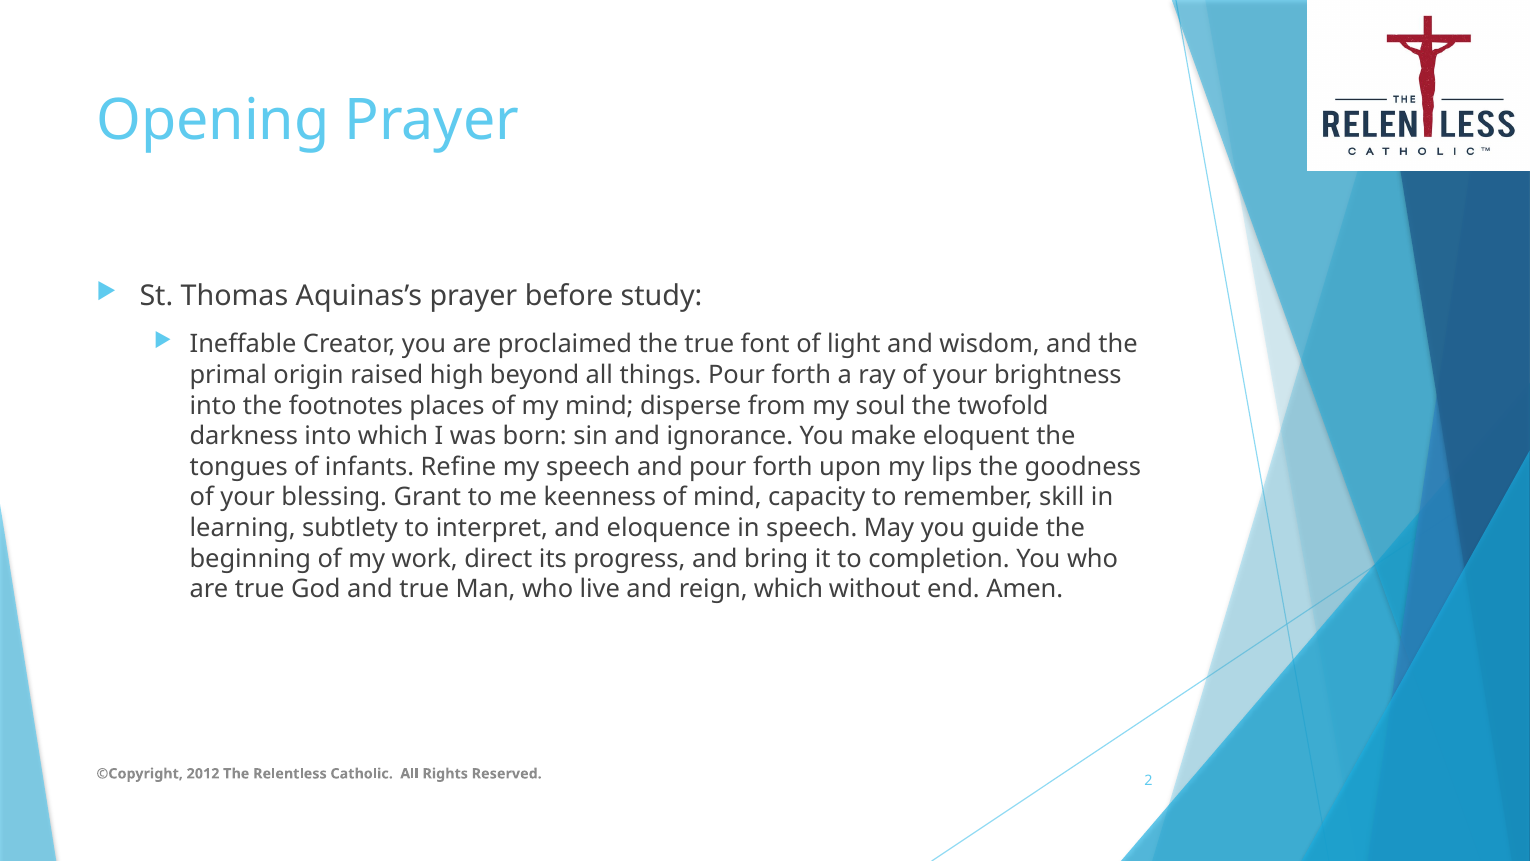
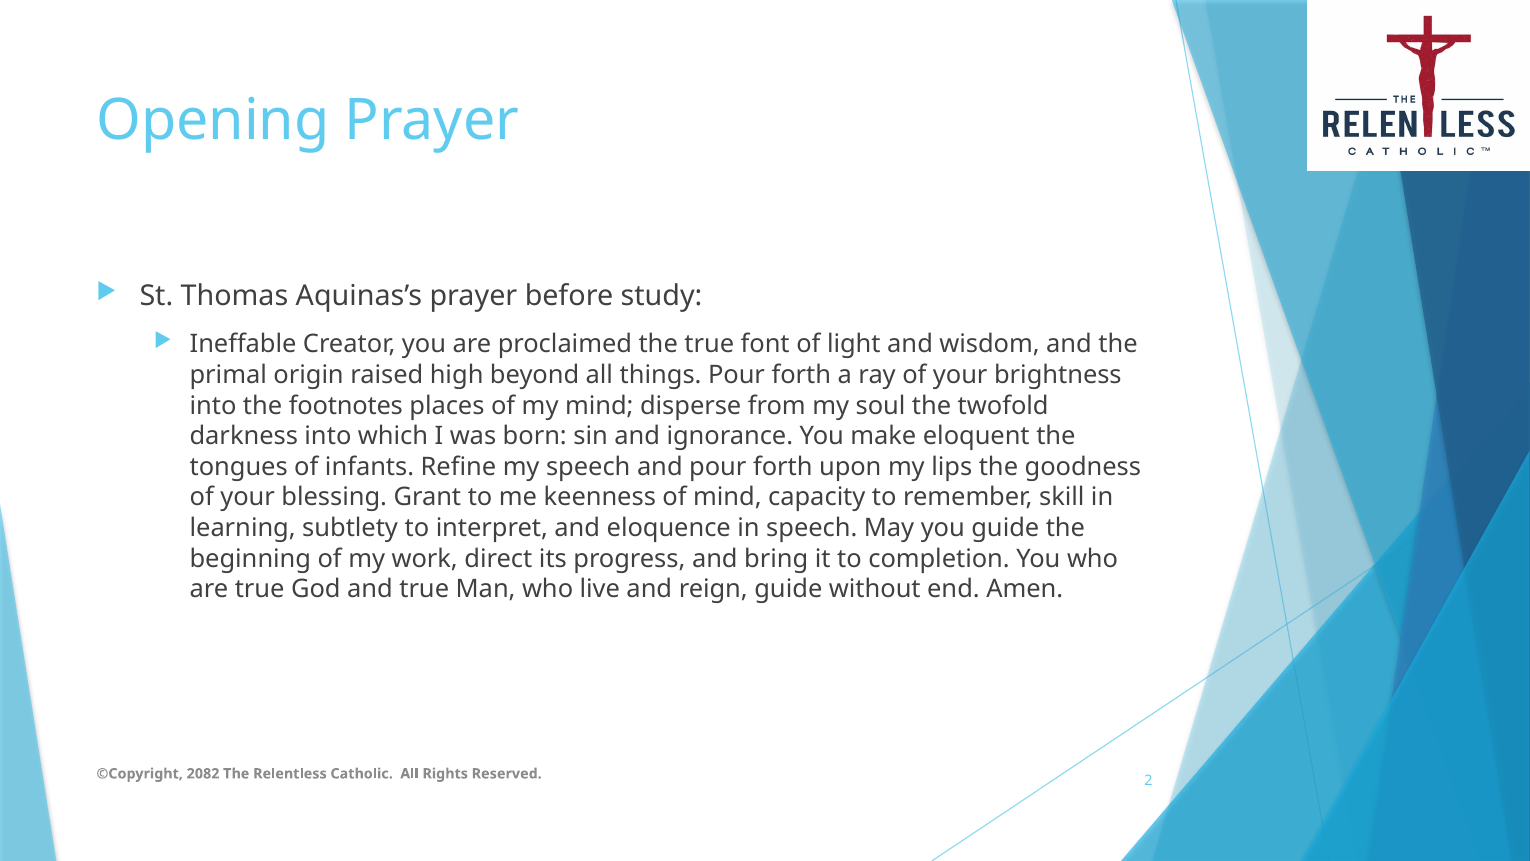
reign which: which -> guide
2012: 2012 -> 2082
